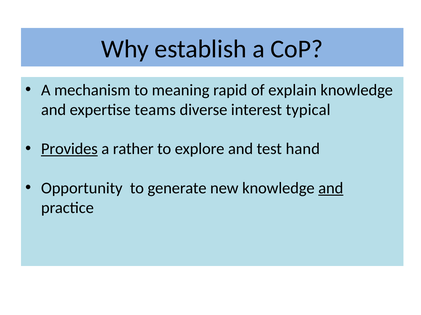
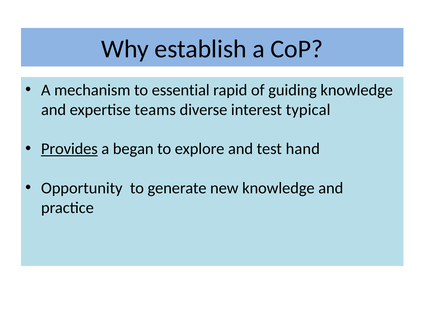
meaning: meaning -> essential
explain: explain -> guiding
rather: rather -> began
and at (331, 189) underline: present -> none
